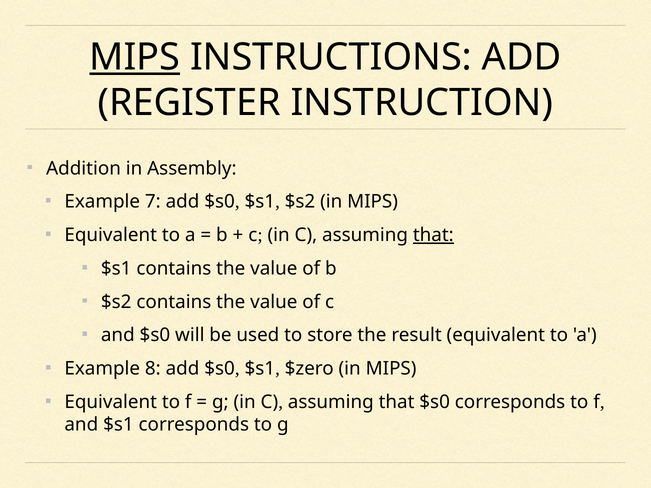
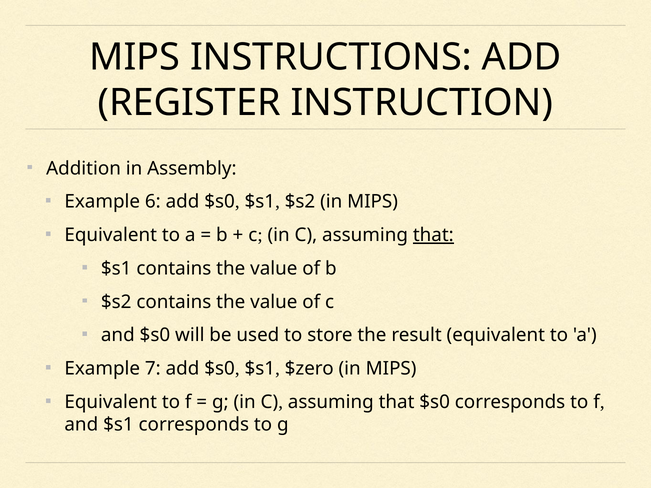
MIPS at (135, 57) underline: present -> none
7: 7 -> 6
8: 8 -> 7
